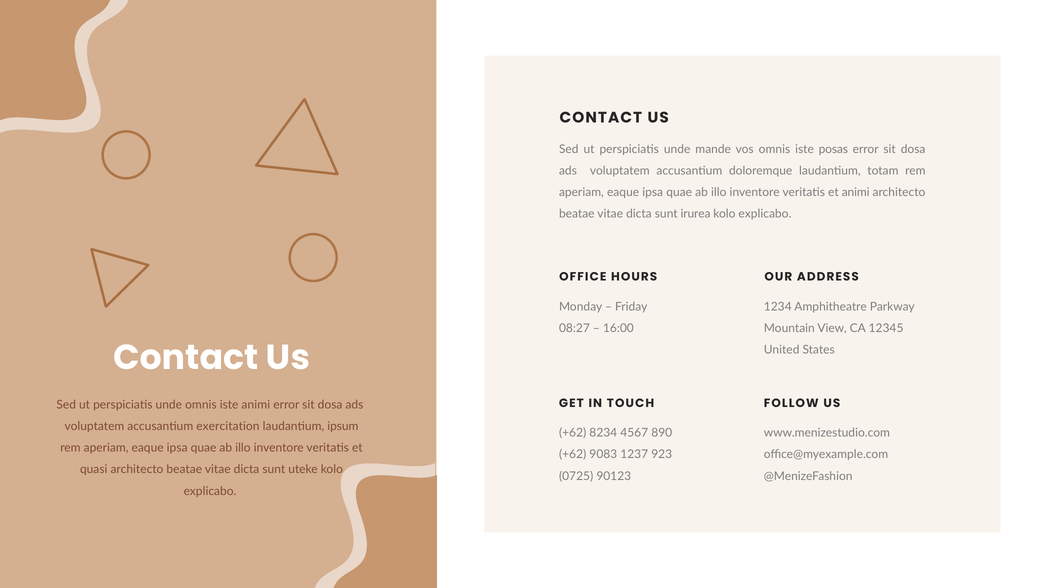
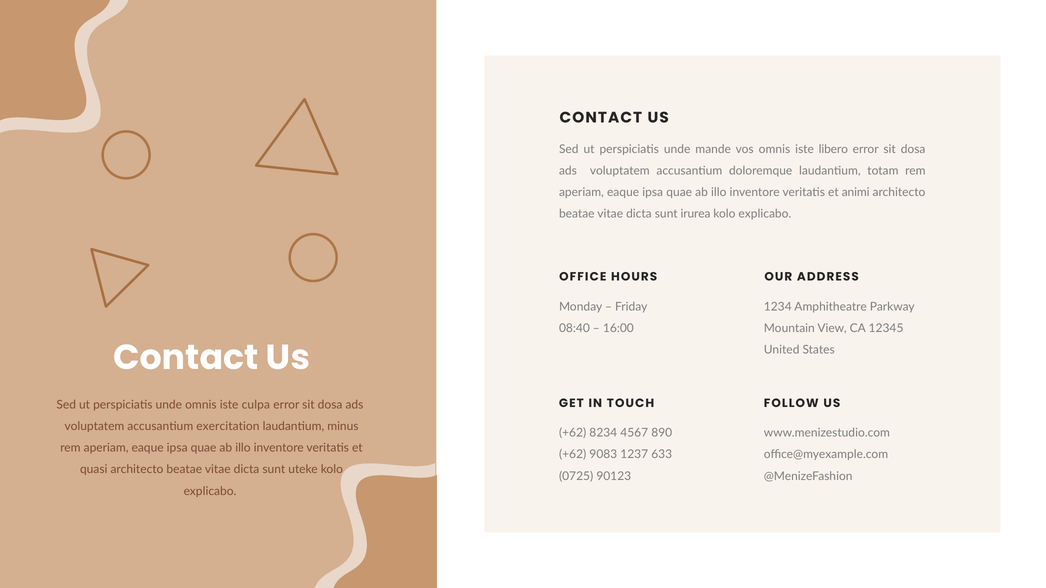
posas: posas -> libero
08:27: 08:27 -> 08:40
iste animi: animi -> culpa
ipsum: ipsum -> minus
923: 923 -> 633
